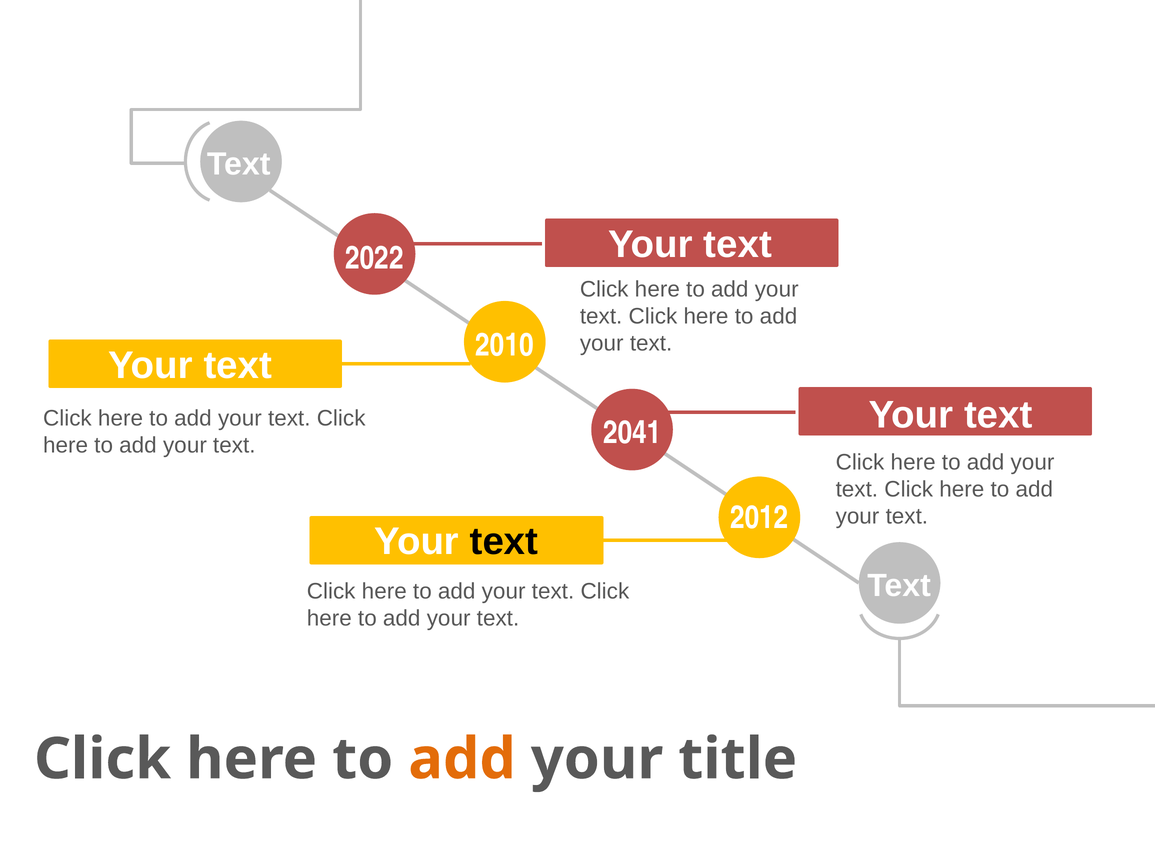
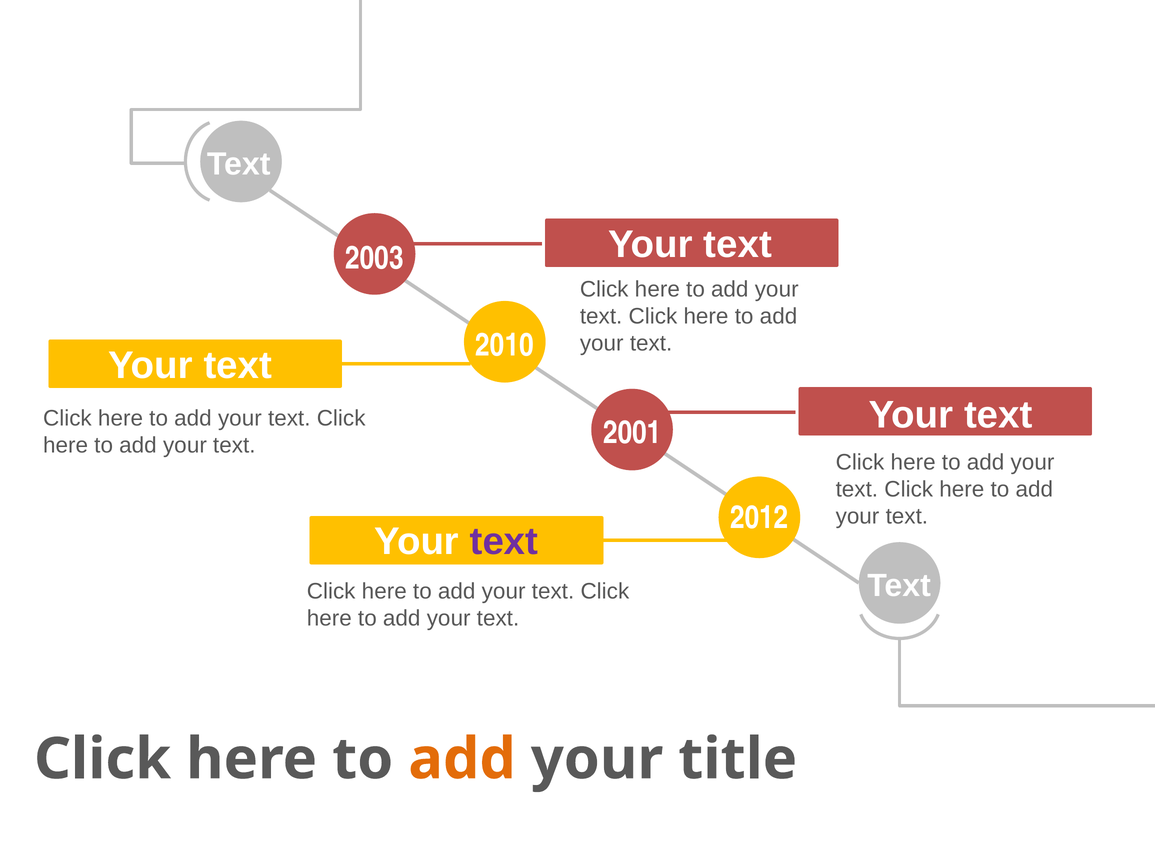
2022: 2022 -> 2003
2041: 2041 -> 2001
text at (504, 542) colour: black -> purple
